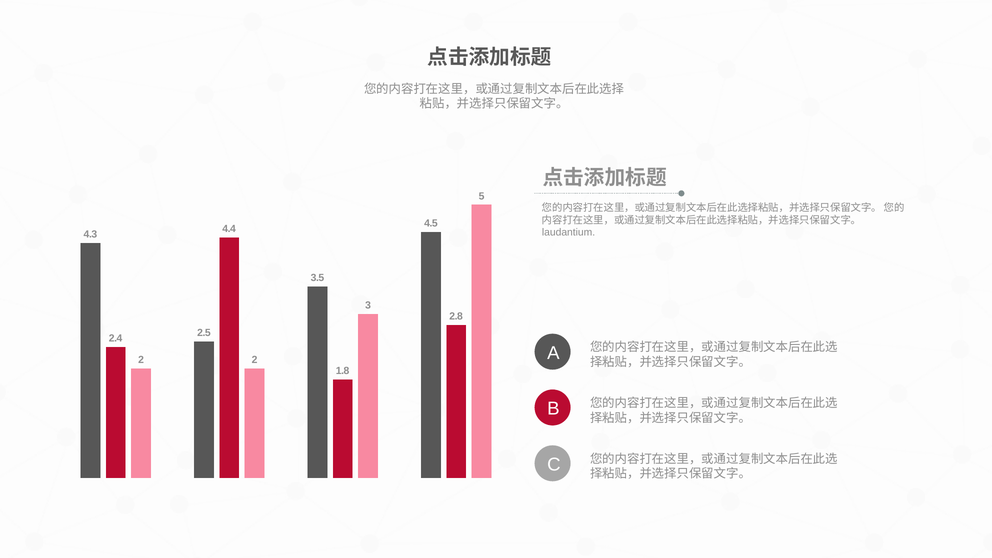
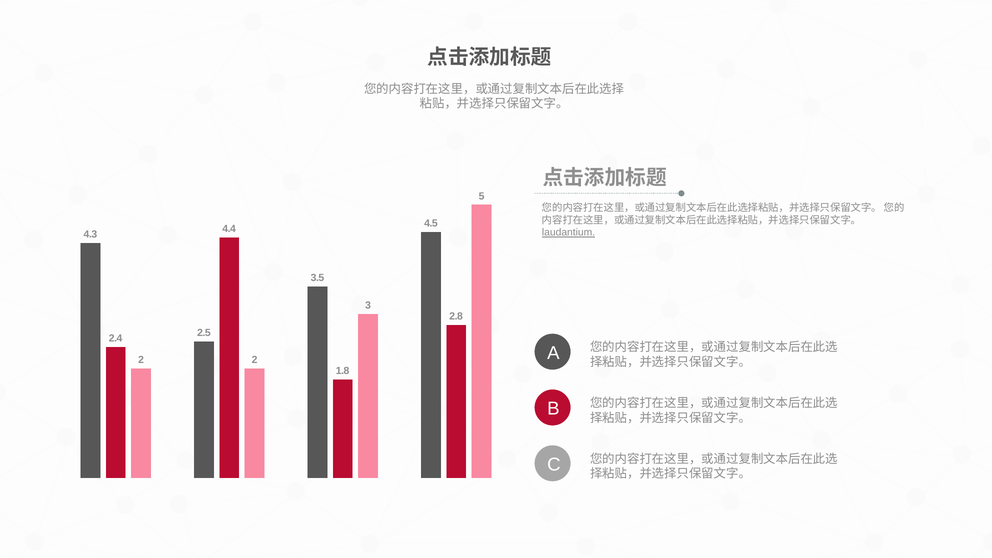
laudantium underline: none -> present
